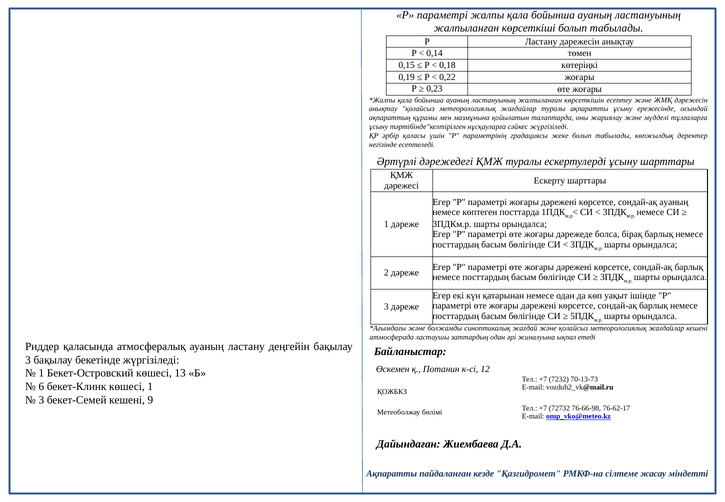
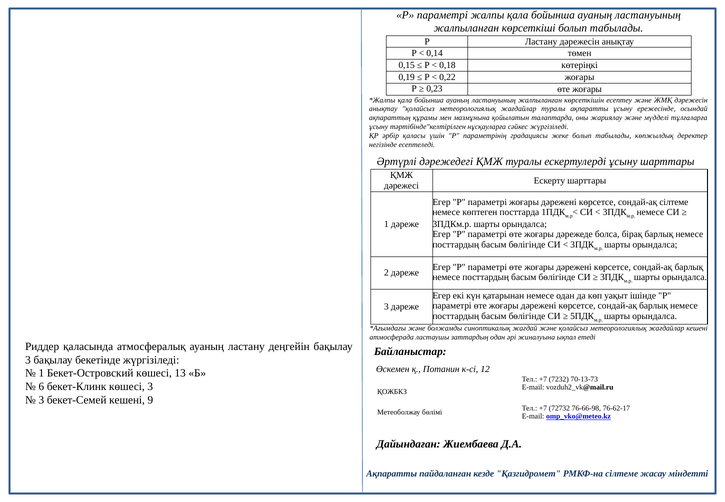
сондай-ақ ауаның: ауаның -> сілтеме
көшесі 1: 1 -> 3
